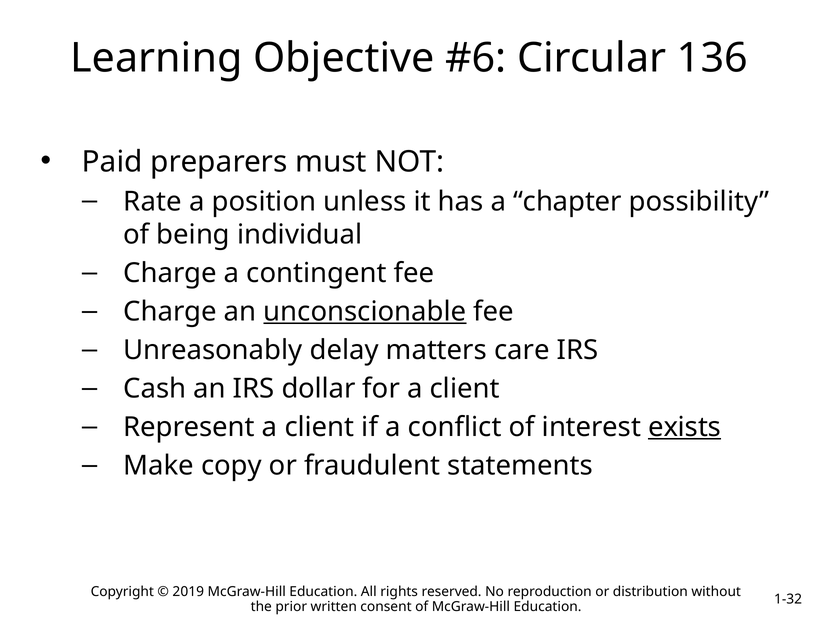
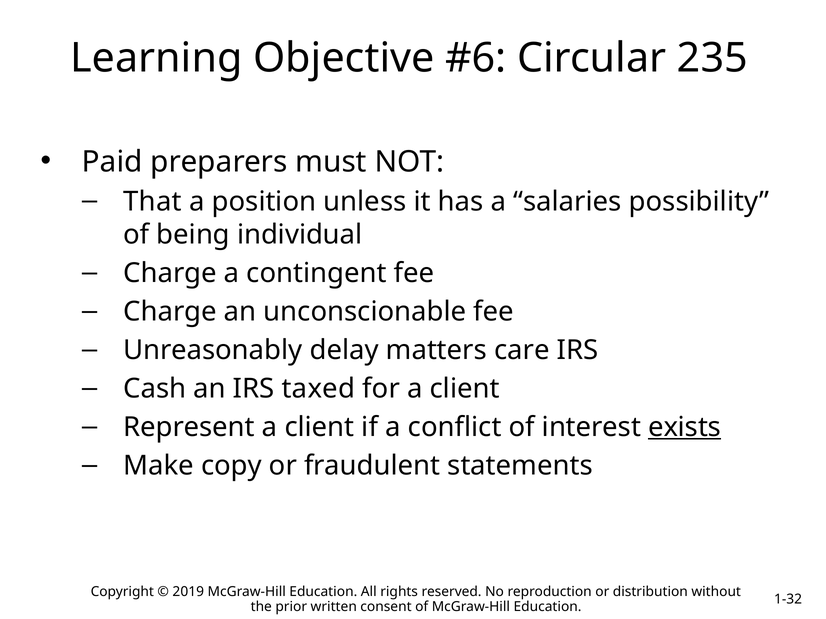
136: 136 -> 235
Rate: Rate -> That
chapter: chapter -> salaries
unconscionable underline: present -> none
dollar: dollar -> taxed
